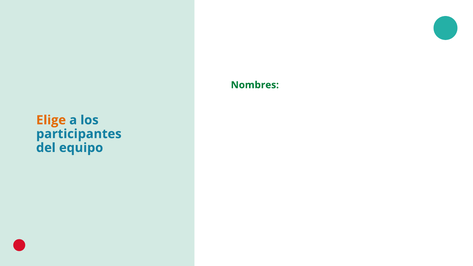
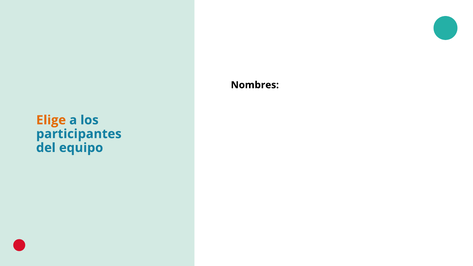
Nombres colour: green -> black
